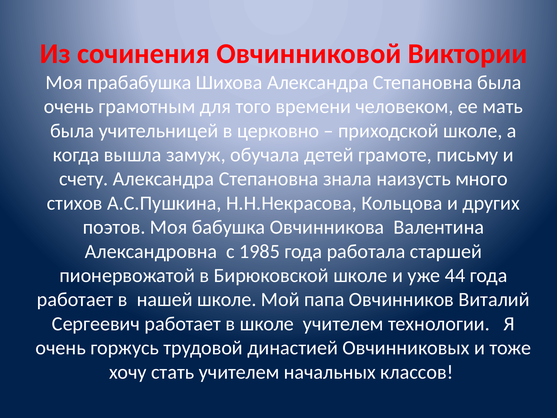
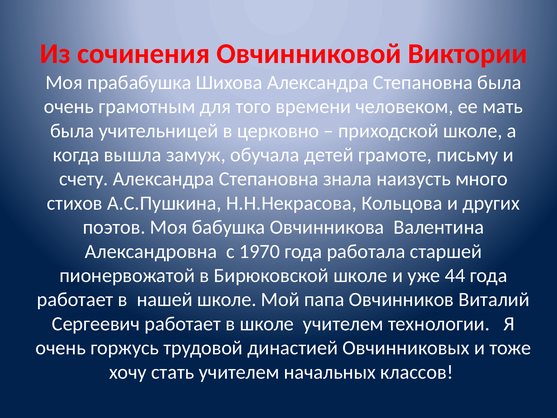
1985: 1985 -> 1970
